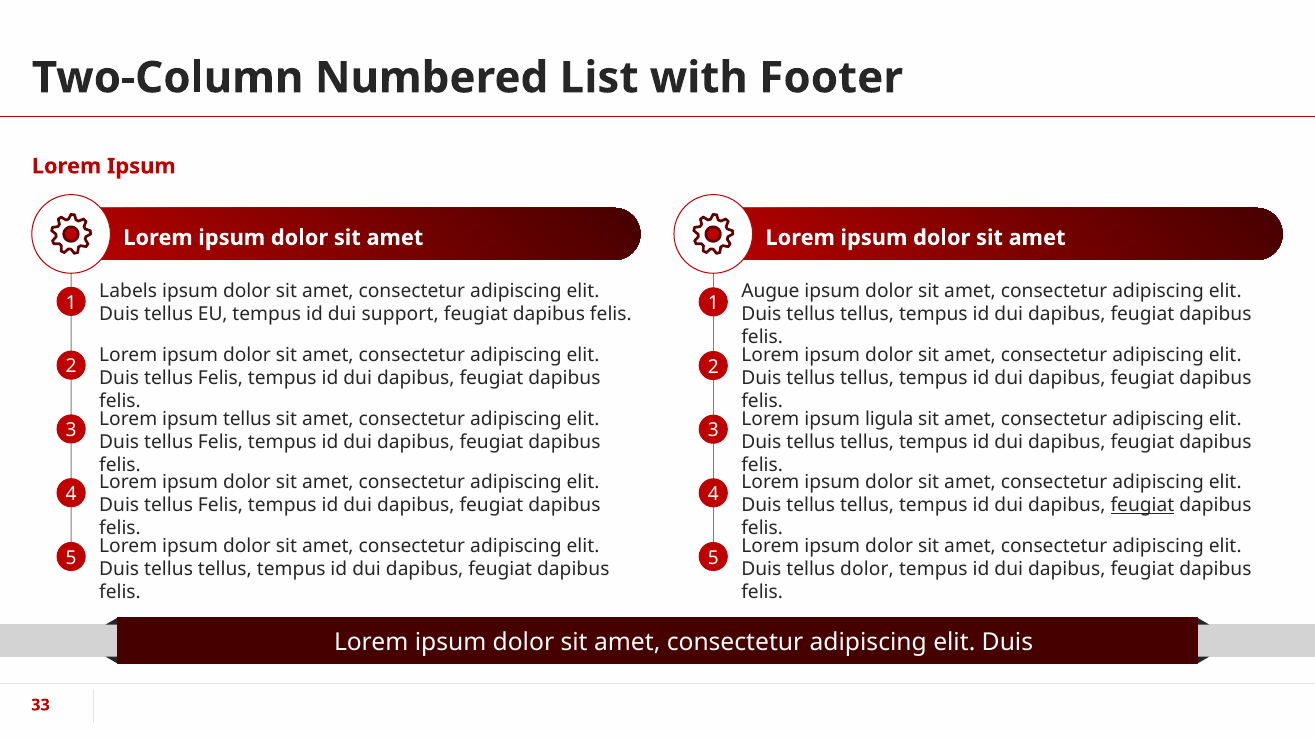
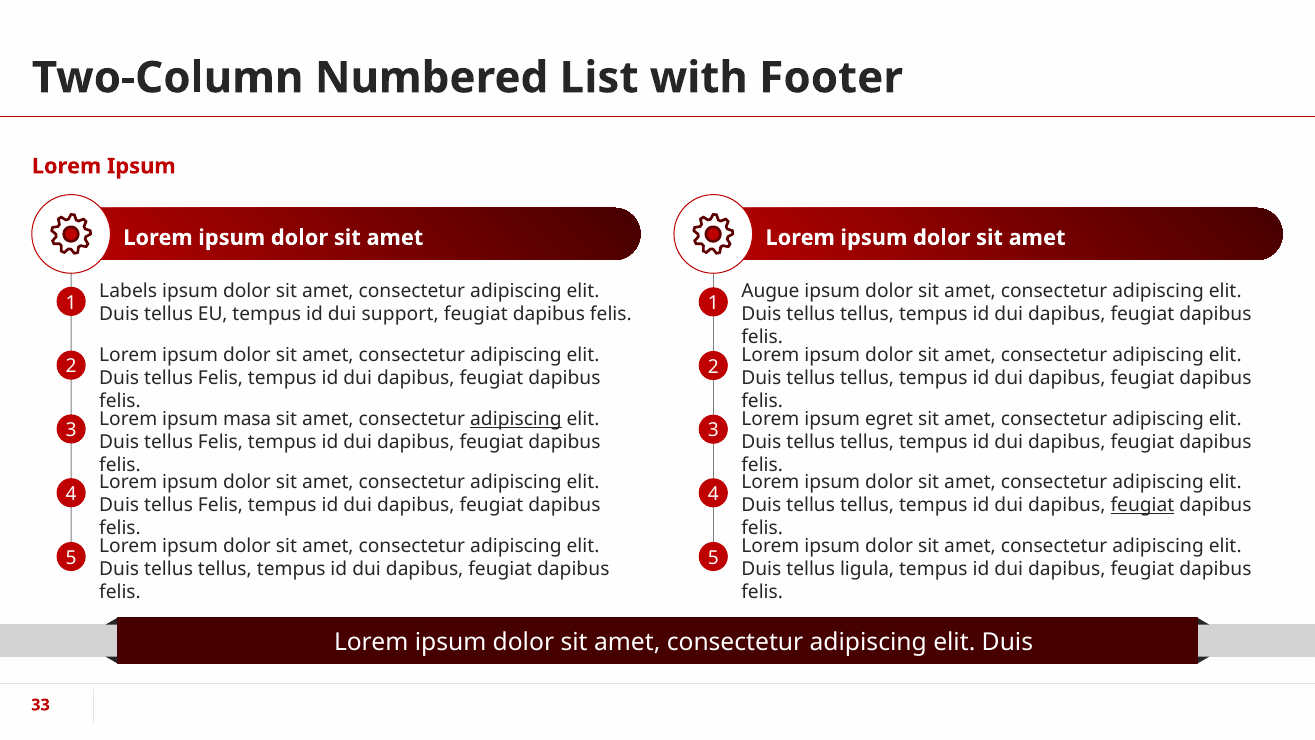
ipsum tellus: tellus -> masa
adipiscing at (516, 419) underline: none -> present
ligula: ligula -> egret
tellus dolor: dolor -> ligula
